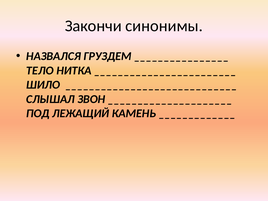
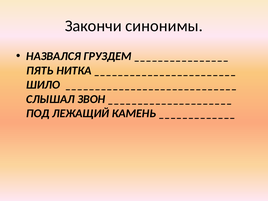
ТЕЛО: ТЕЛО -> ПЯТЬ
